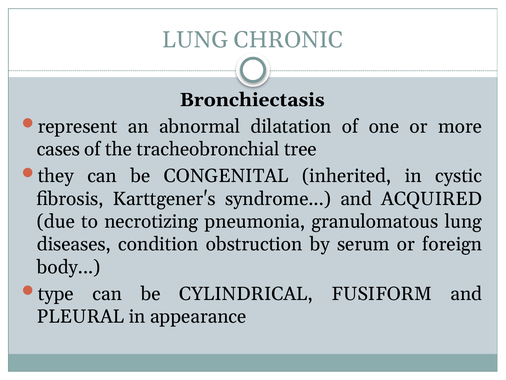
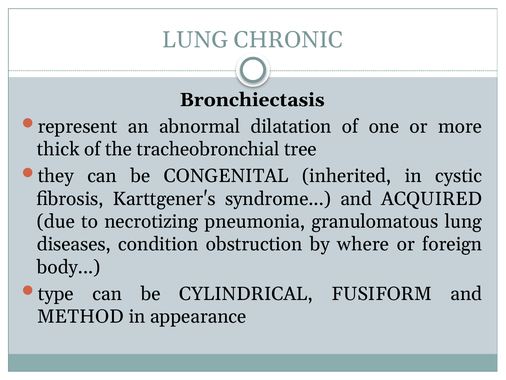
cases: cases -> thick
serum: serum -> where
PLEURAL: PLEURAL -> METHOD
